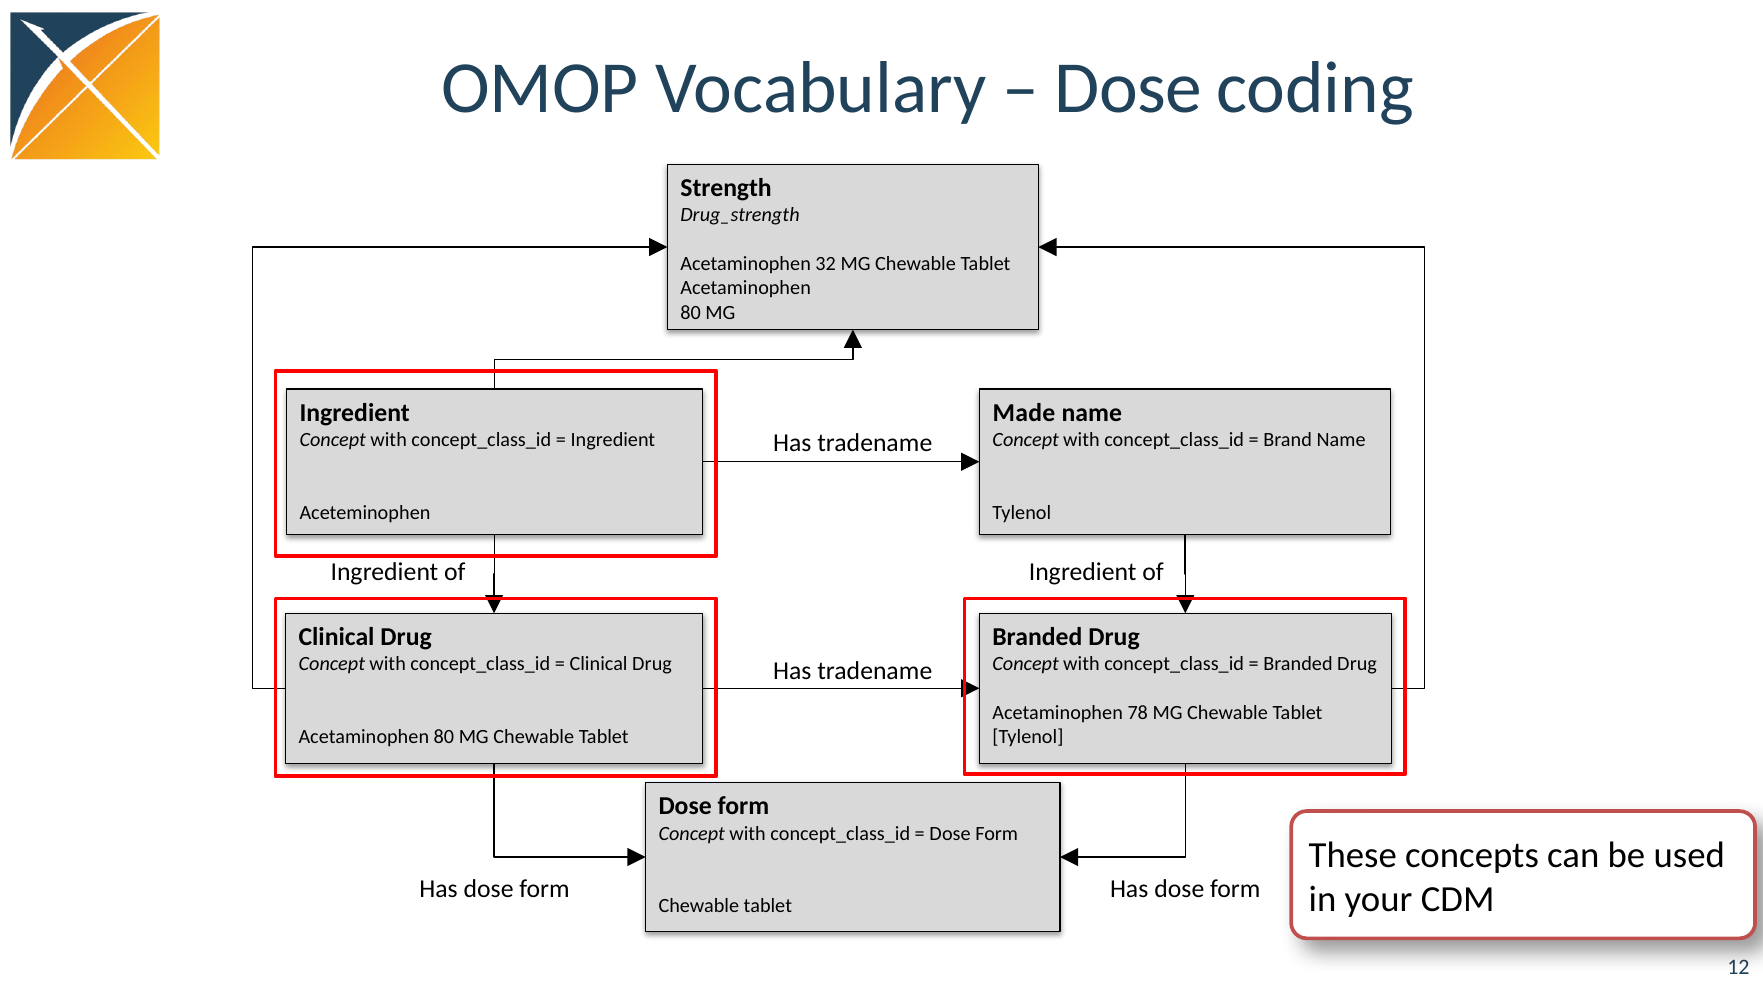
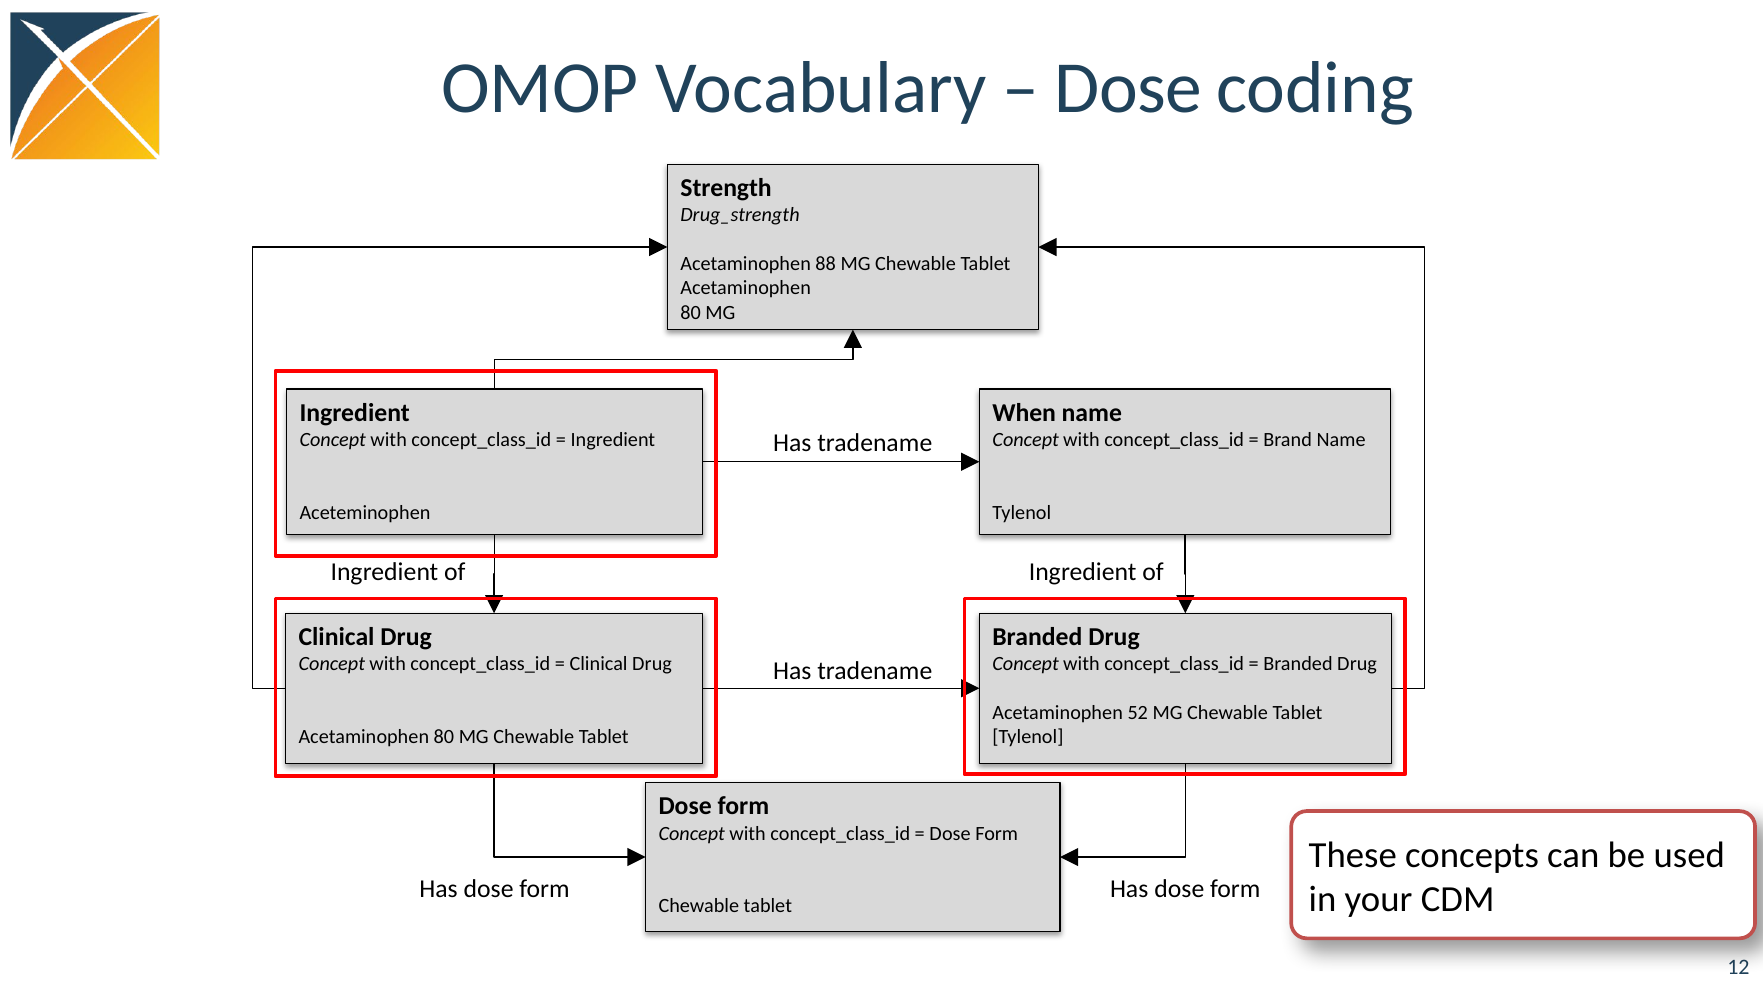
32: 32 -> 88
Made: Made -> When
78: 78 -> 52
